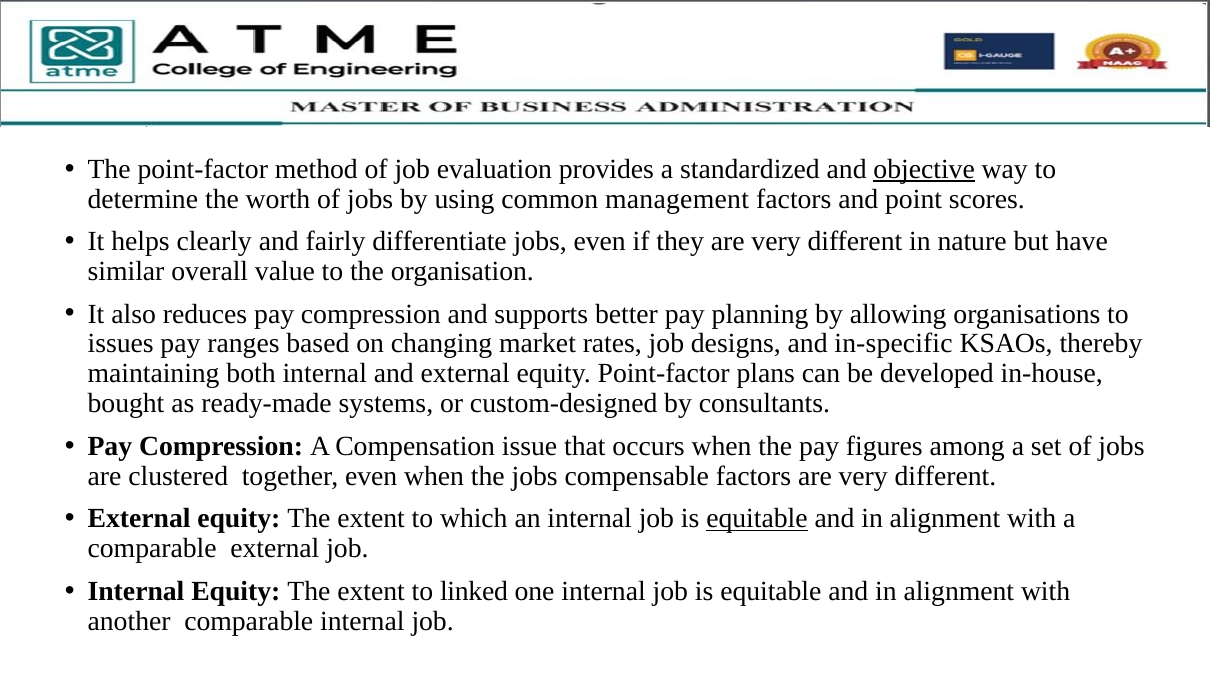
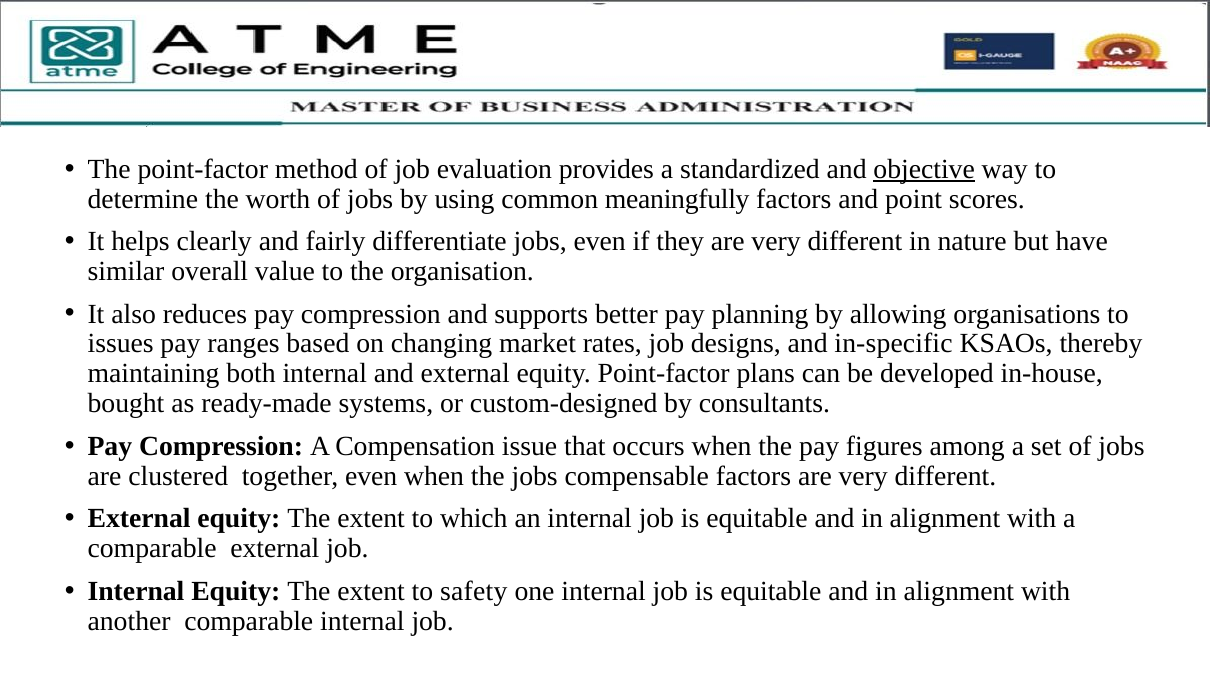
management: management -> meaningfully
equitable at (757, 519) underline: present -> none
linked: linked -> safety
